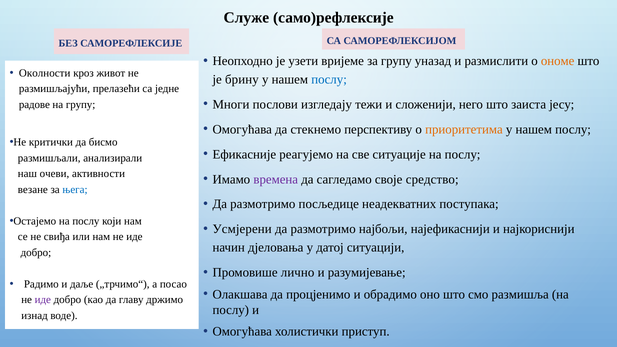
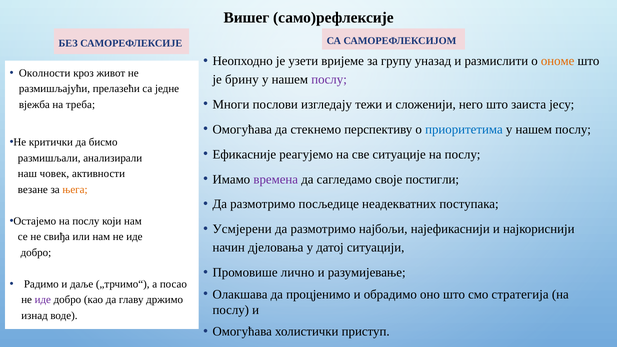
Служе: Служе -> Вишег
послу at (329, 80) colour: blue -> purple
радове: радове -> вјежба
на групу: групу -> треба
приоритетима colour: orange -> blue
очеви: очеви -> човек
средство: средство -> постигли
њега colour: blue -> orange
размишља: размишља -> стратегија
